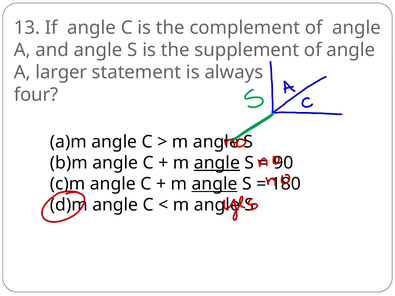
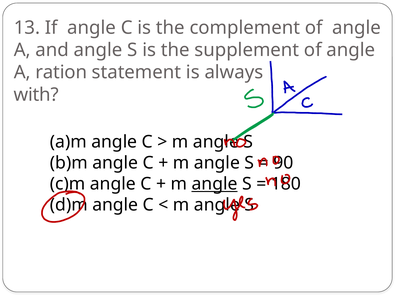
larger: larger -> ration
four: four -> with
angle at (217, 163) underline: present -> none
